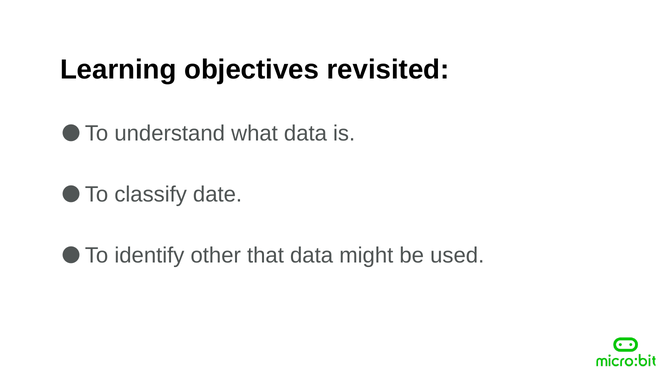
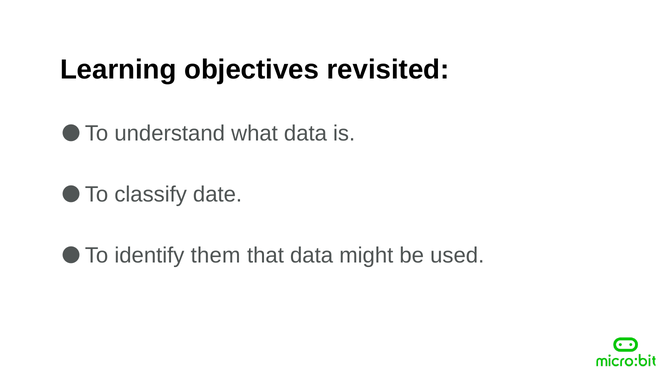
other: other -> them
